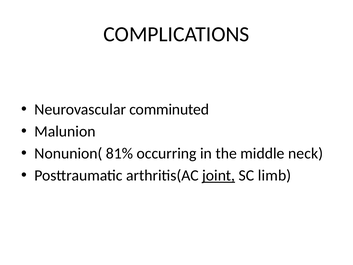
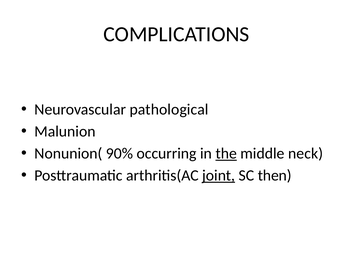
comminuted: comminuted -> pathological
81%: 81% -> 90%
the underline: none -> present
limb: limb -> then
